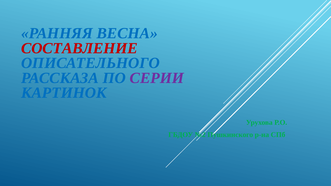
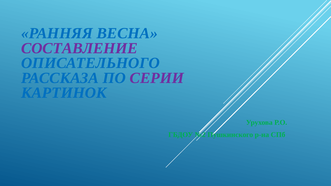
СОСТАВЛЕНИЕ colour: red -> purple
